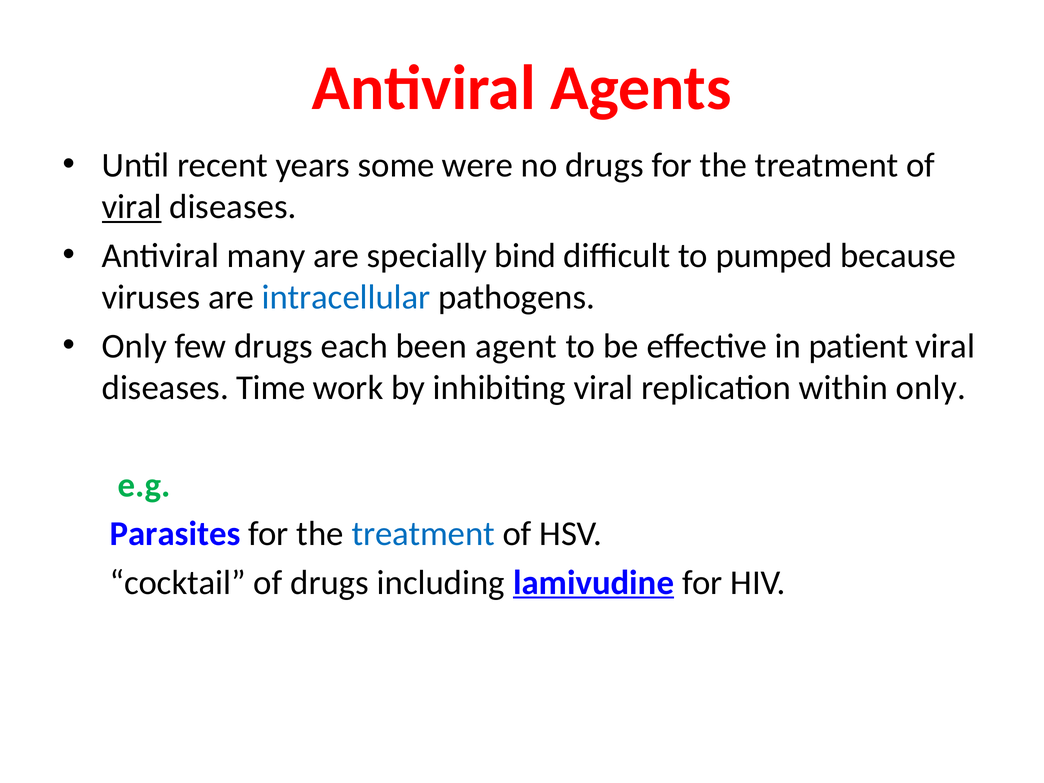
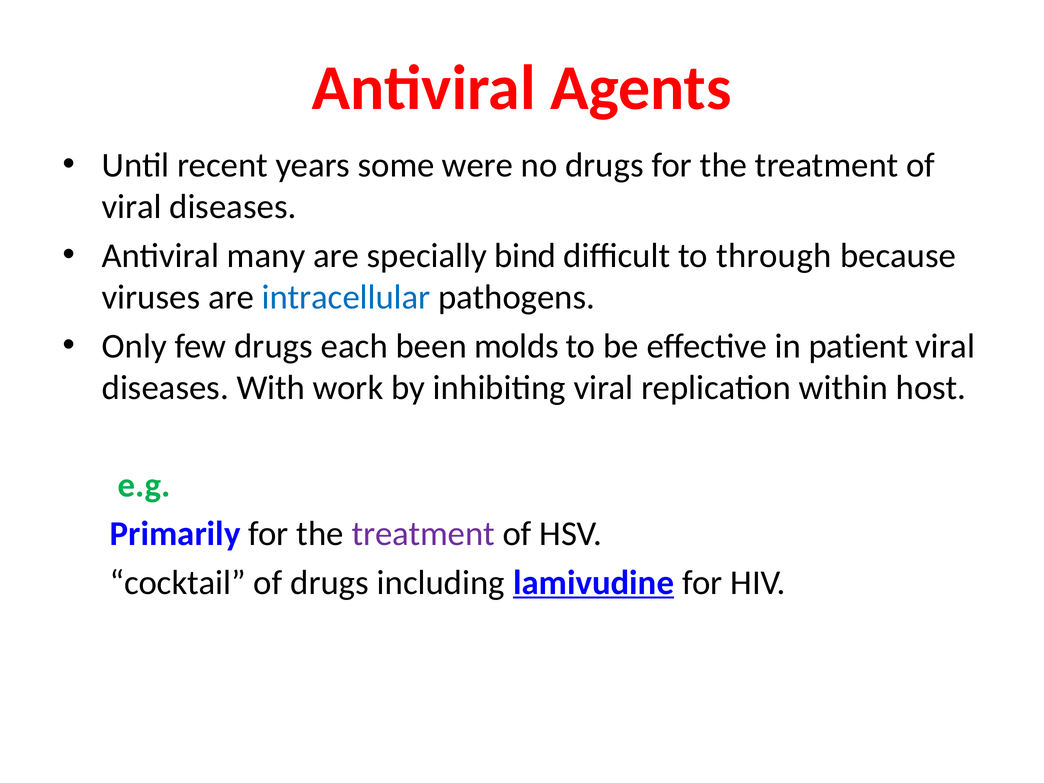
viral at (132, 207) underline: present -> none
pumped: pumped -> through
agent: agent -> molds
Time: Time -> With
within only: only -> host
Parasites: Parasites -> Primarily
treatment at (423, 534) colour: blue -> purple
